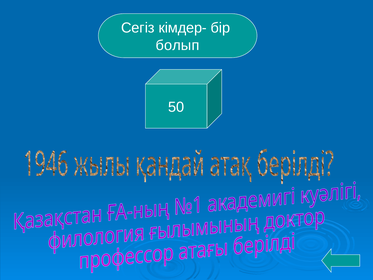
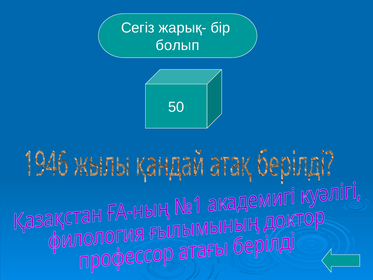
кімдер-: кімдер- -> жарық-
